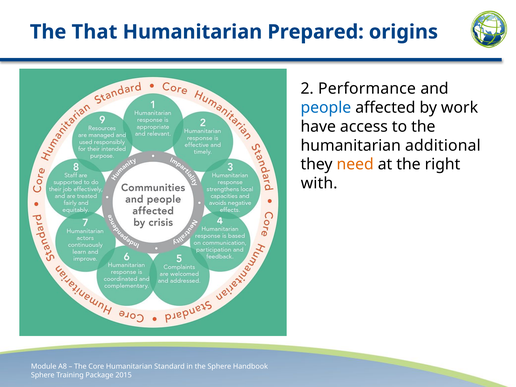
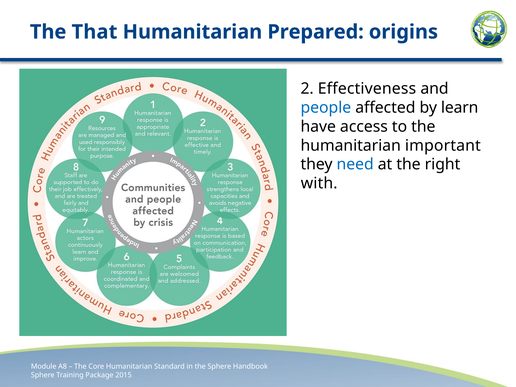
Performance: Performance -> Effectiveness
work: work -> learn
additional: additional -> important
need colour: orange -> blue
